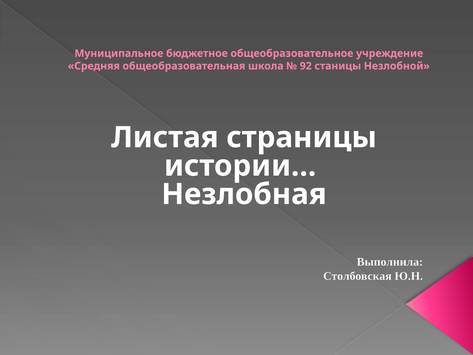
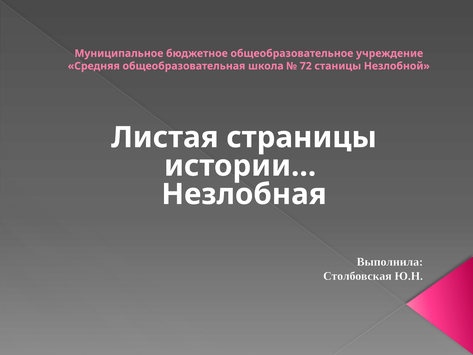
92: 92 -> 72
